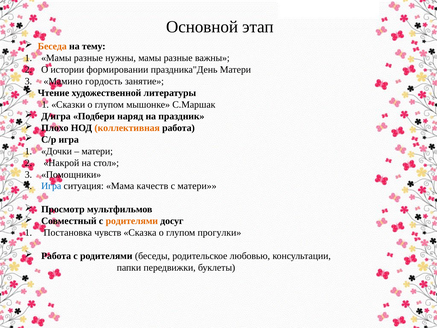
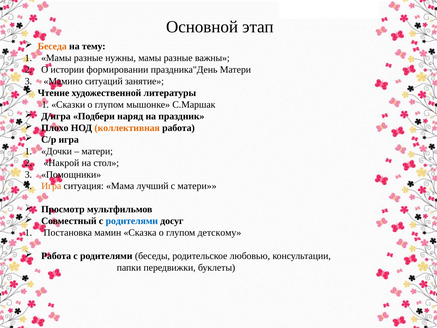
гордость: гордость -> ситуаций
Игра at (51, 186) colour: blue -> orange
качеств: качеств -> лучший
родителями at (132, 221) colour: orange -> blue
чувств: чувств -> мамин
прогулки: прогулки -> детскому
